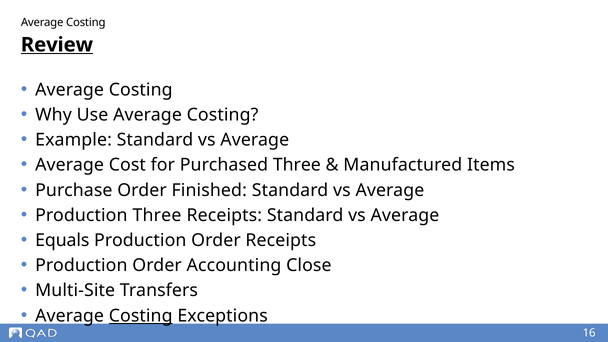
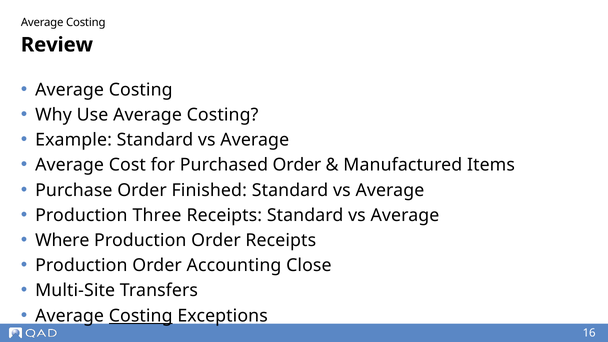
Review underline: present -> none
Purchased Three: Three -> Order
Equals: Equals -> Where
